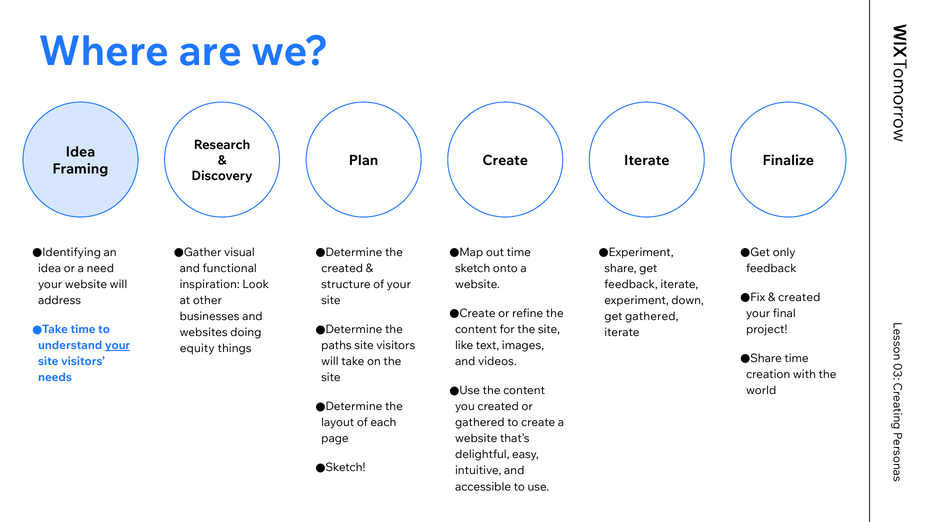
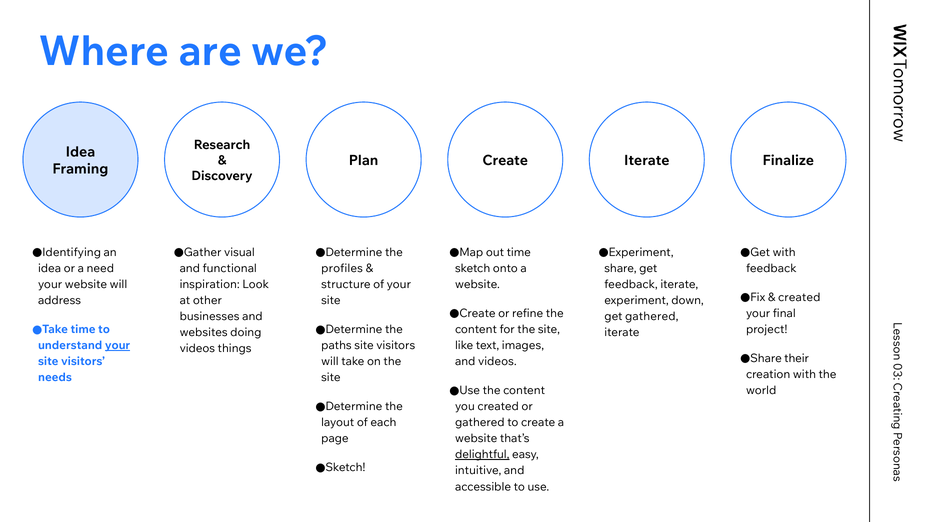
only at (784, 252): only -> with
created at (342, 268): created -> profiles
equity at (197, 349): equity -> videos
time at (797, 358): time -> their
delightful underline: none -> present
